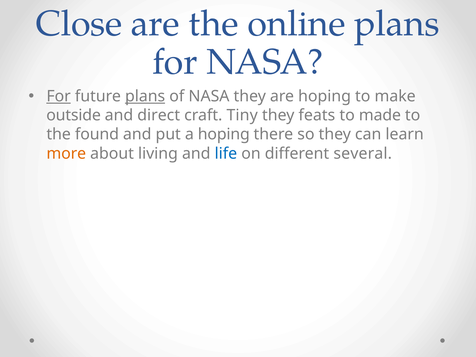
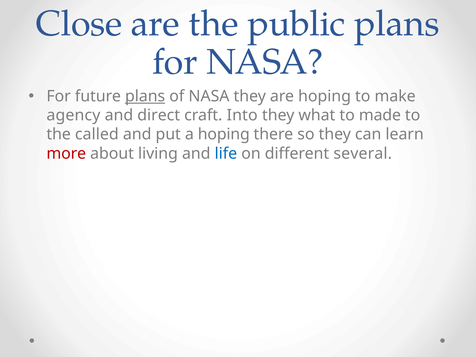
online: online -> public
For at (59, 96) underline: present -> none
outside: outside -> agency
Tiny: Tiny -> Into
feats: feats -> what
found: found -> called
more colour: orange -> red
